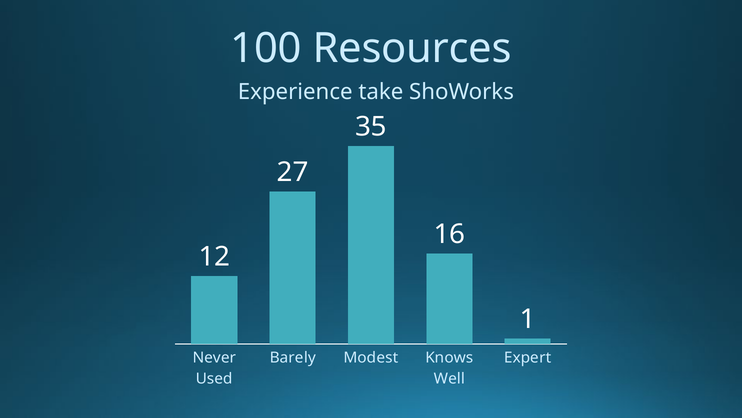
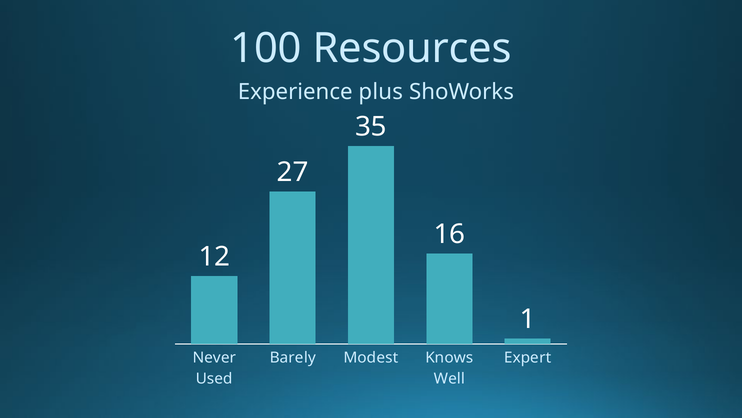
take: take -> plus
